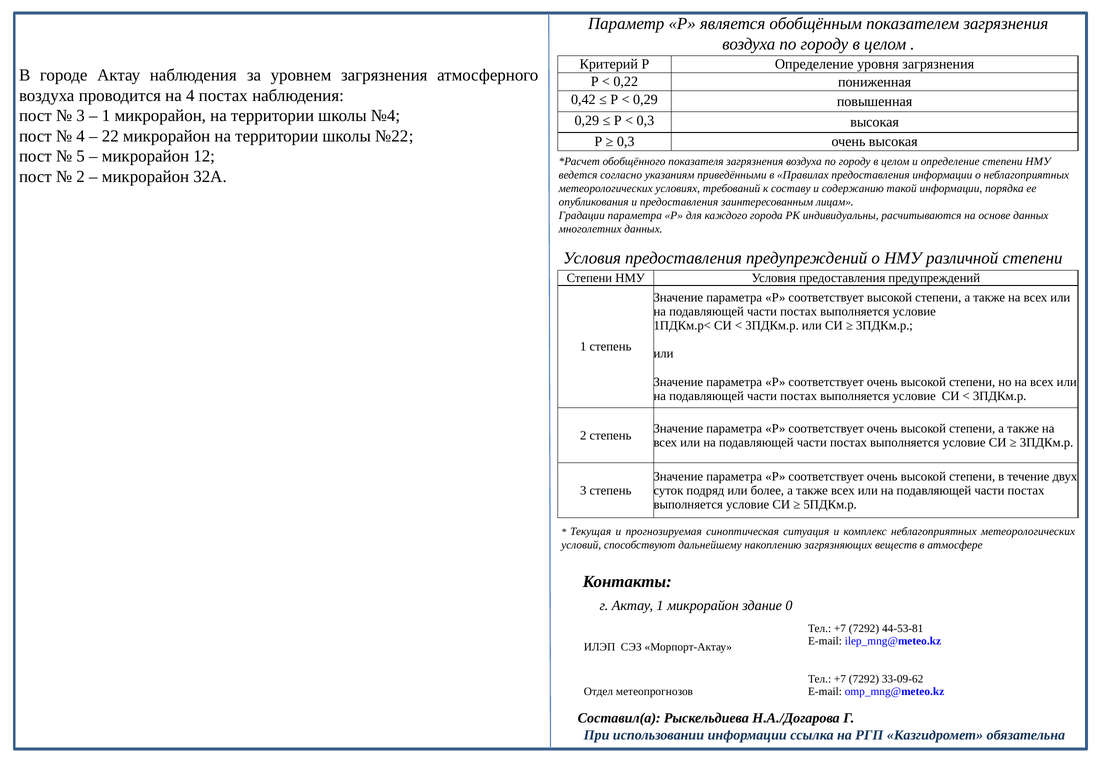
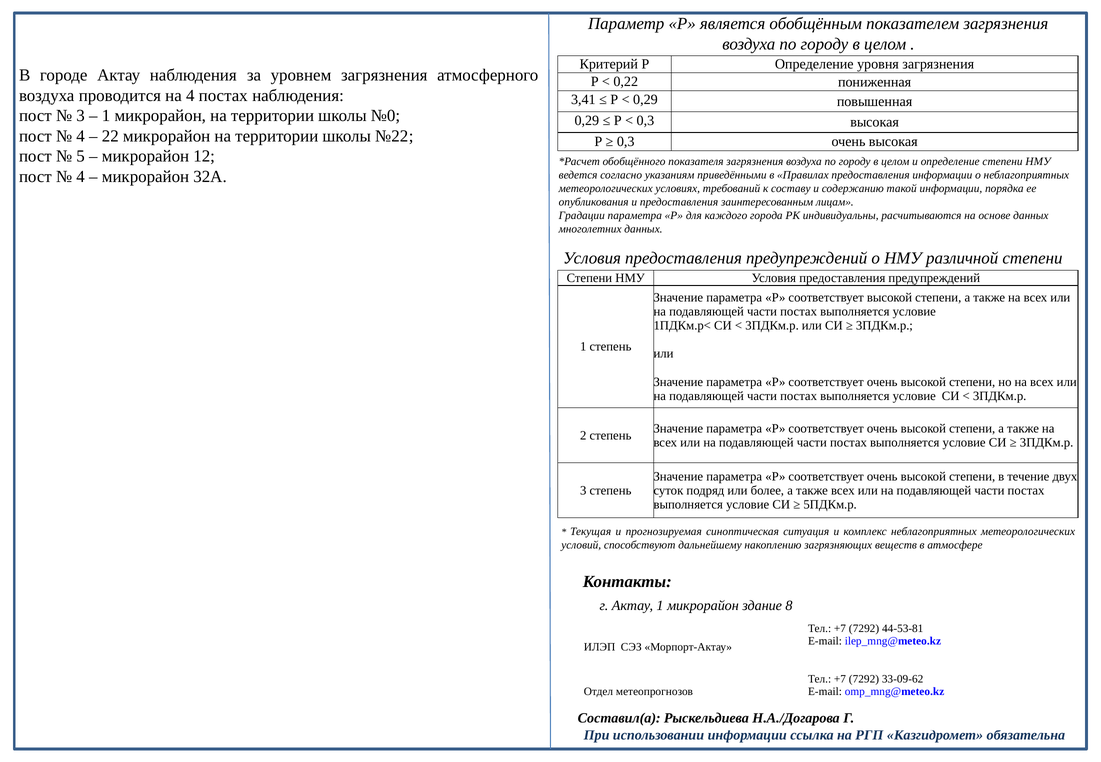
0,42: 0,42 -> 3,41
№4: №4 -> №0
2 at (81, 177): 2 -> 4
0: 0 -> 8
